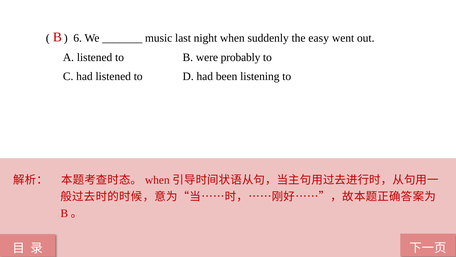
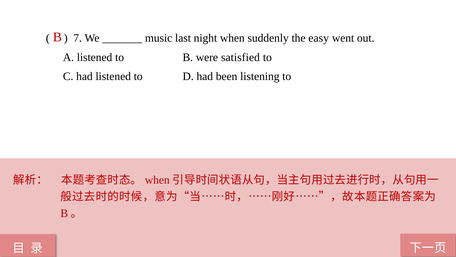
6: 6 -> 7
probably: probably -> satisfied
